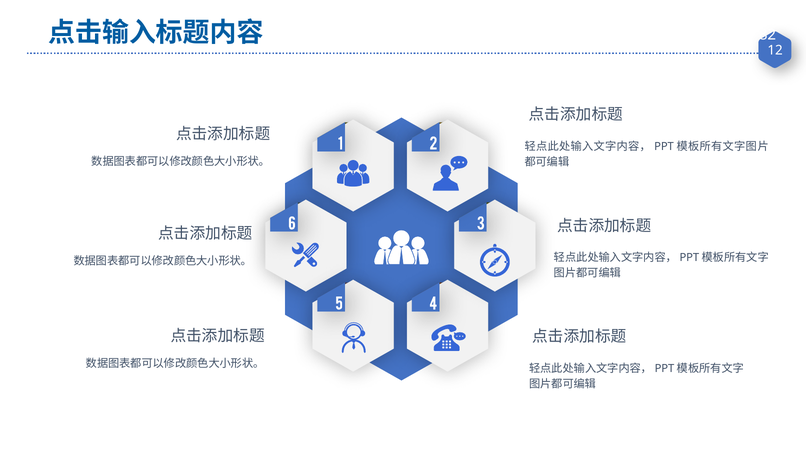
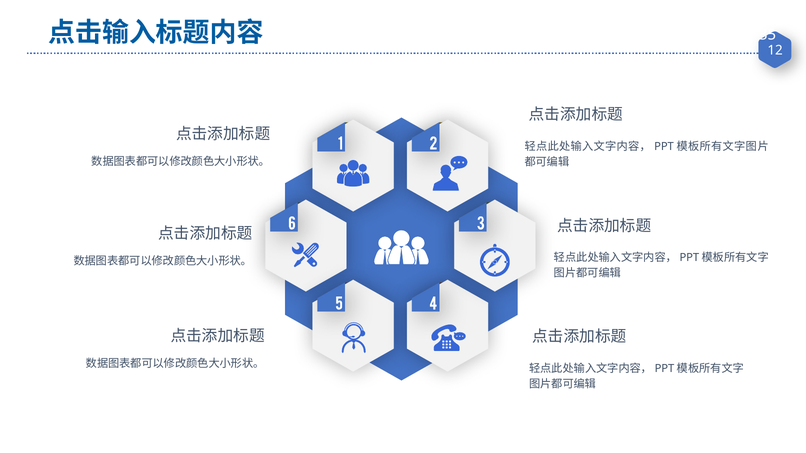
82: 82 -> 35
